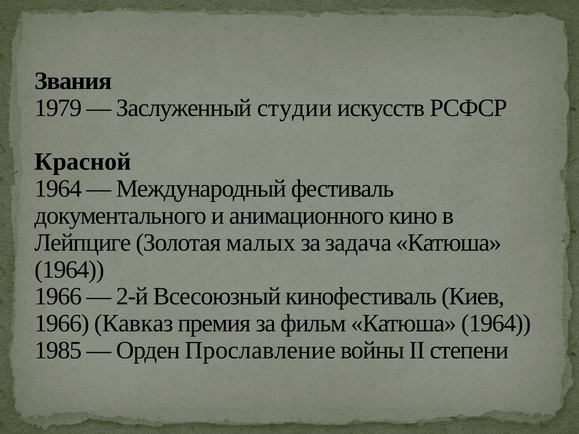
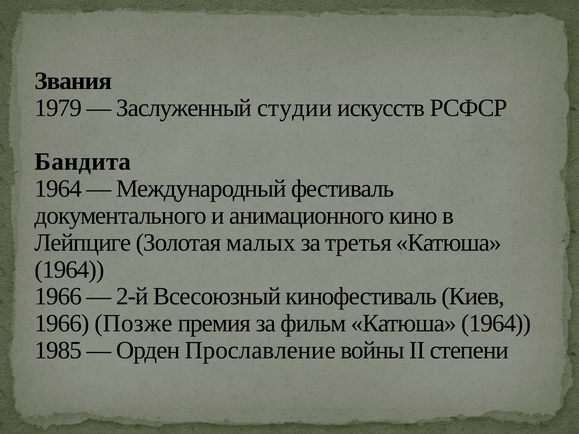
Красной: Красной -> Бандита
задача: задача -> третья
Кавказ: Кавказ -> Позже
